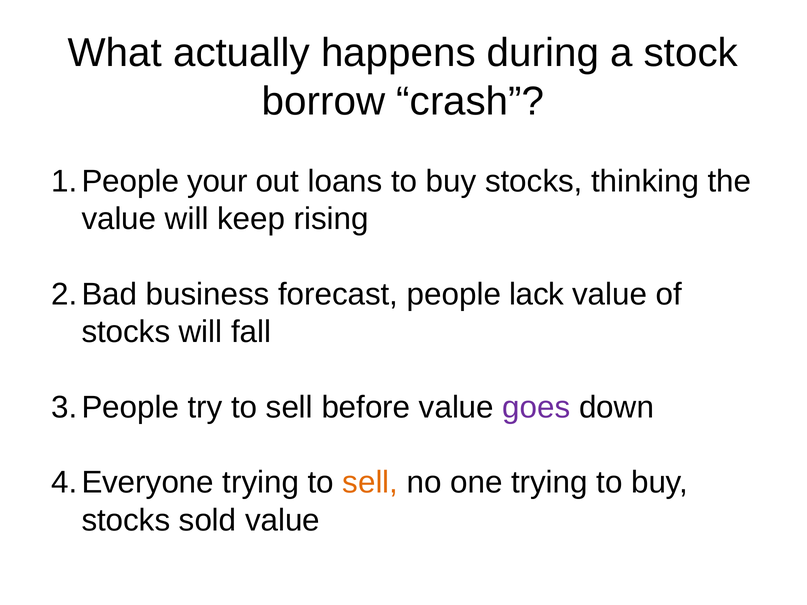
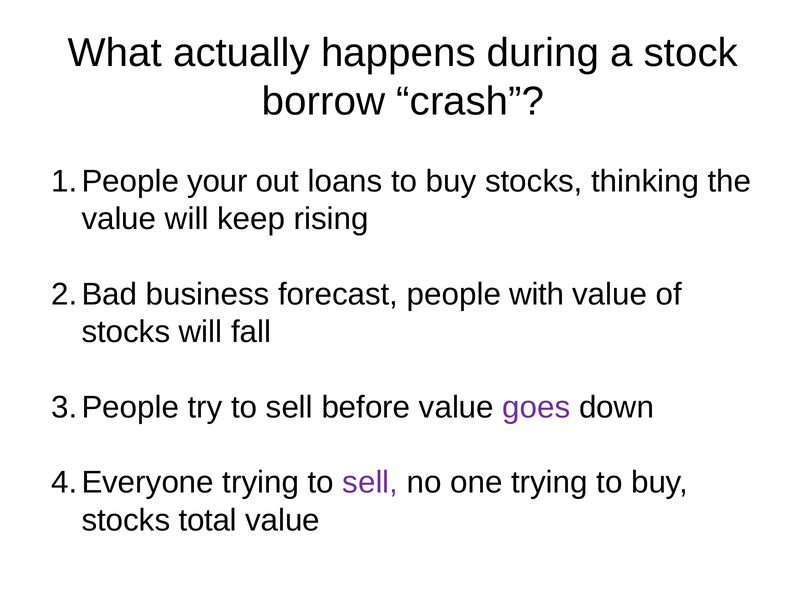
lack: lack -> with
sell at (370, 483) colour: orange -> purple
sold: sold -> total
